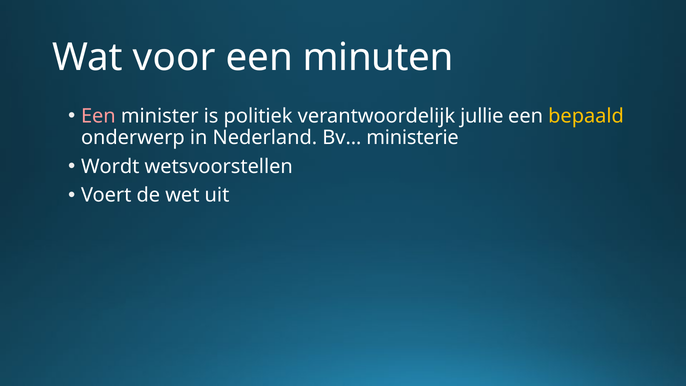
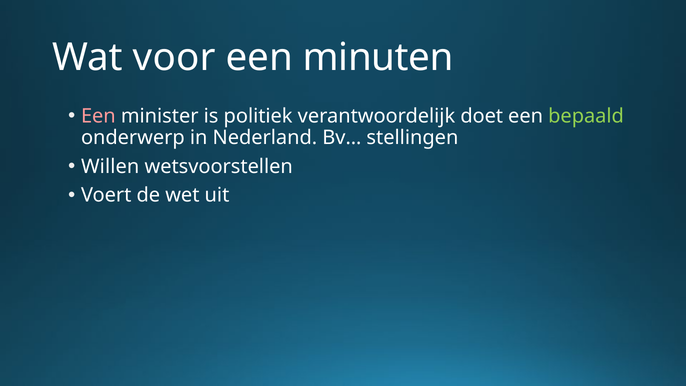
jullie: jullie -> doet
bepaald colour: yellow -> light green
ministerie: ministerie -> stellingen
Wordt: Wordt -> Willen
